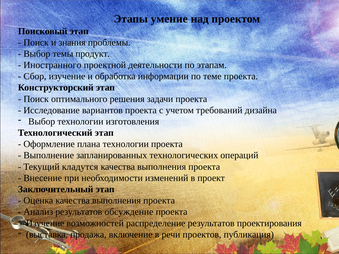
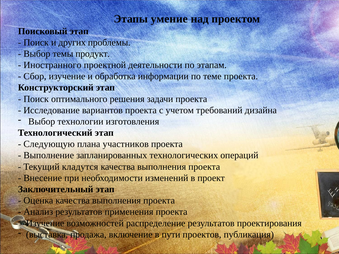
знания: знания -> других
Оформление: Оформление -> Следующую
плана технологии: технологии -> участников
обсуждение: обсуждение -> применения
речи: речи -> пути
